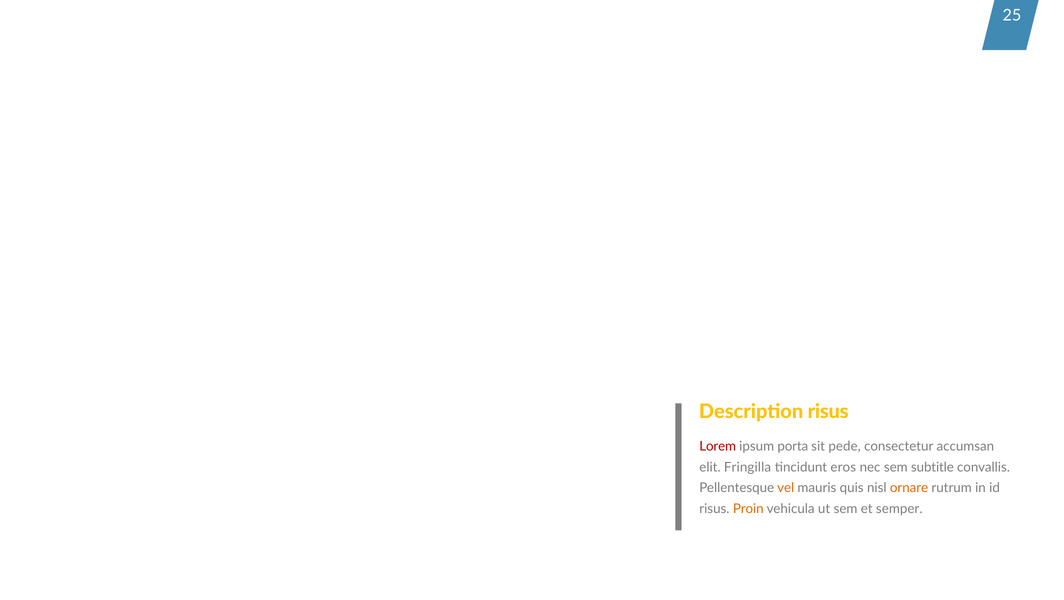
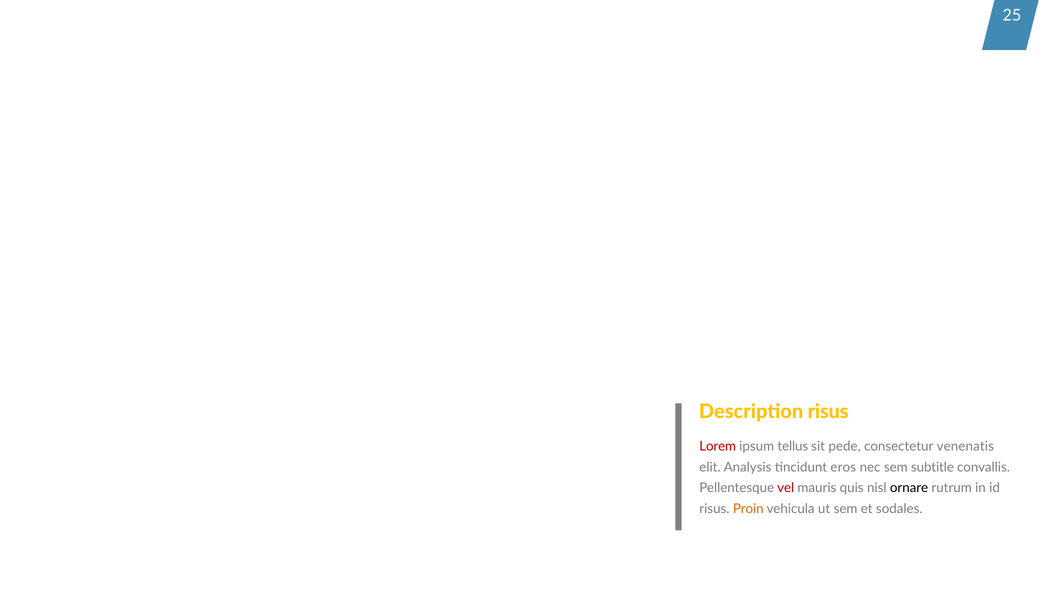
porta: porta -> tellus
accumsan: accumsan -> venenatis
Fringilla: Fringilla -> Analysis
vel colour: orange -> red
ornare colour: orange -> black
semper: semper -> sodales
